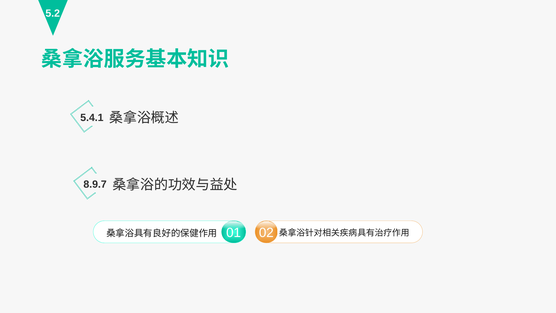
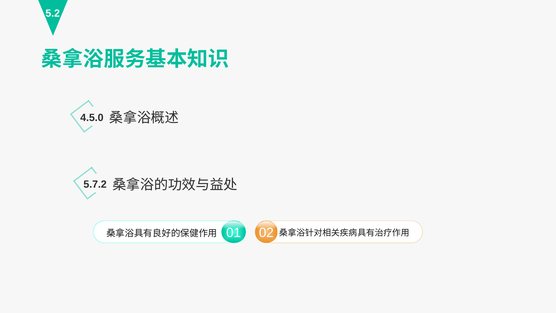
5.4.1: 5.4.1 -> 4.5.0
8.9.7: 8.9.7 -> 5.7.2
